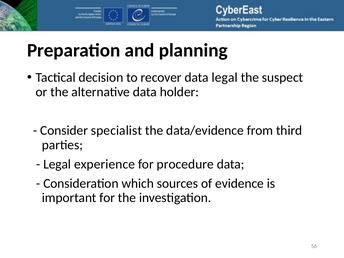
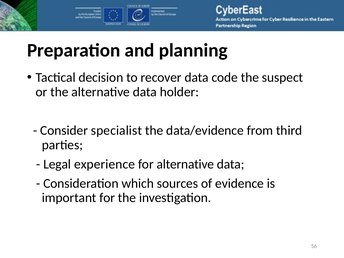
data legal: legal -> code
for procedure: procedure -> alternative
